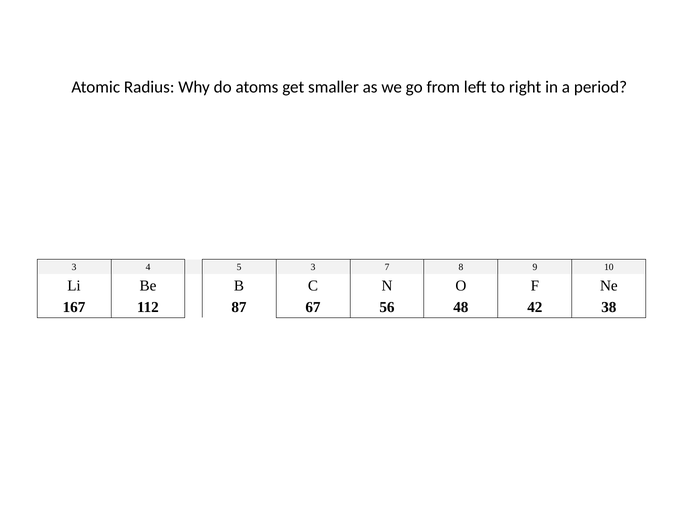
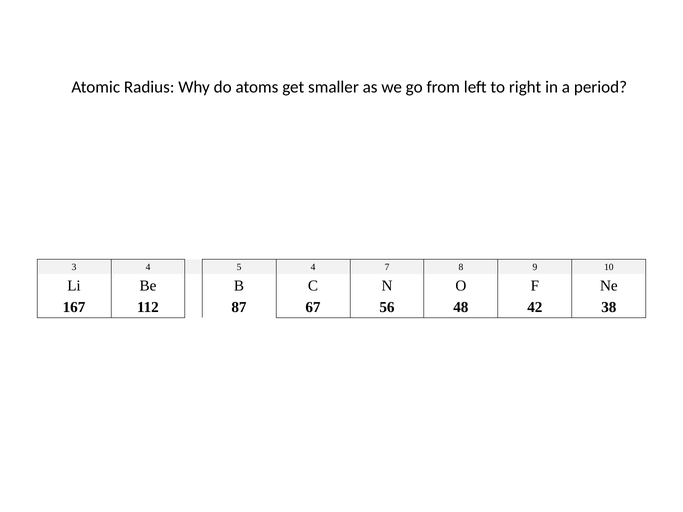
5 3: 3 -> 4
